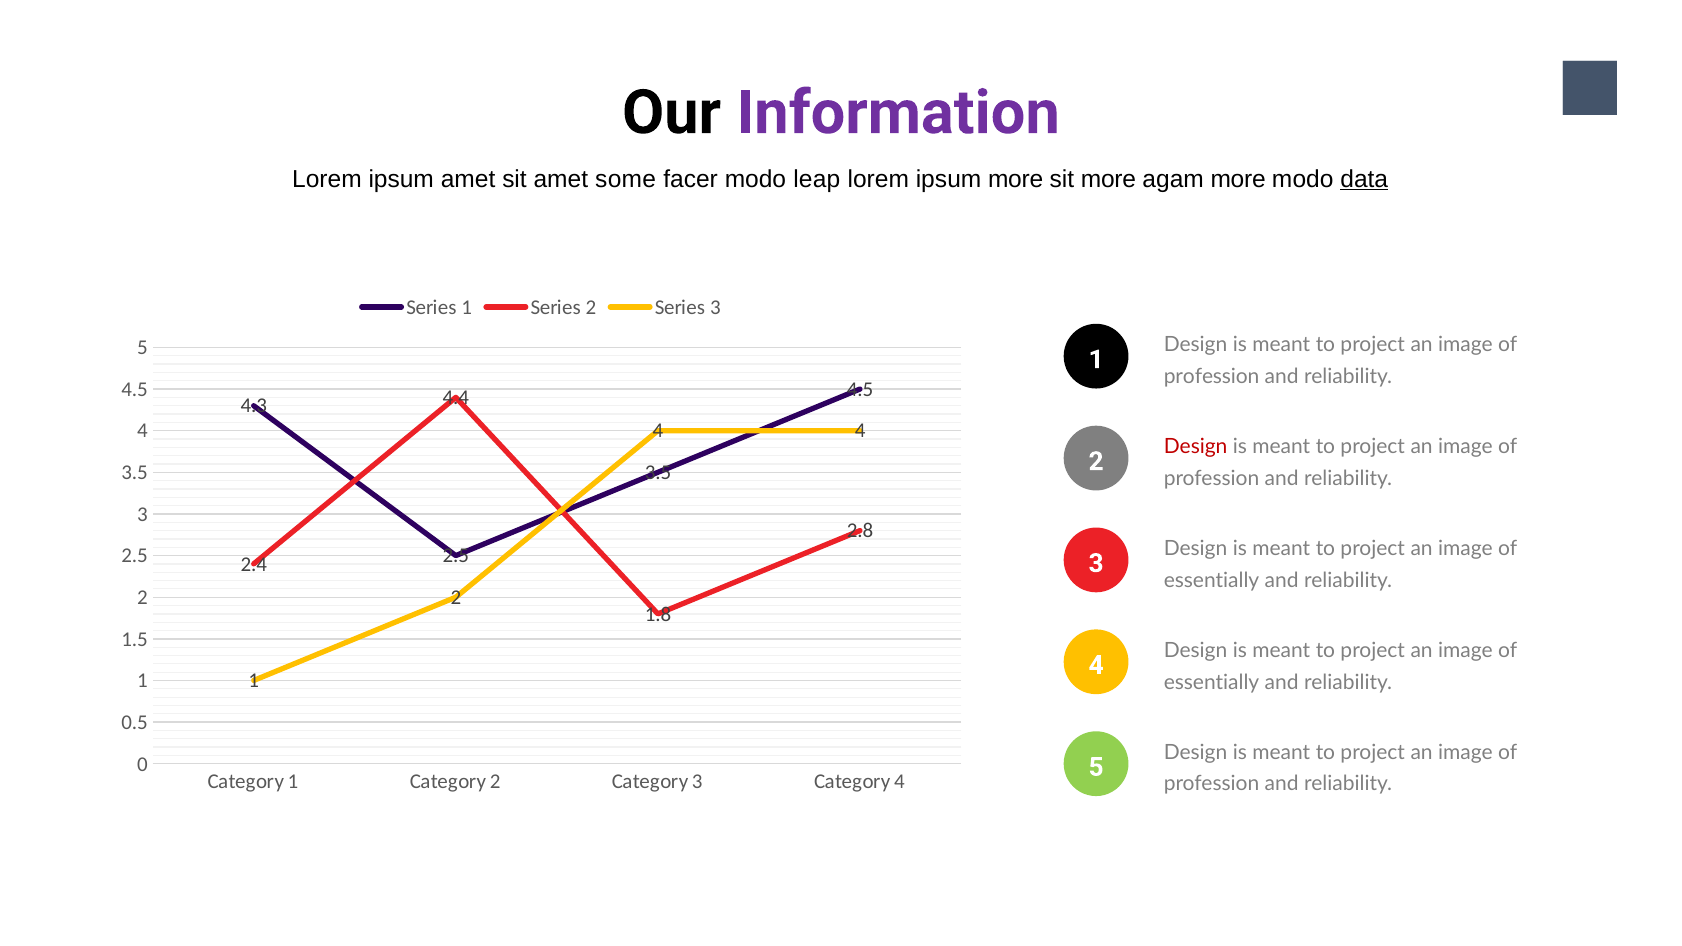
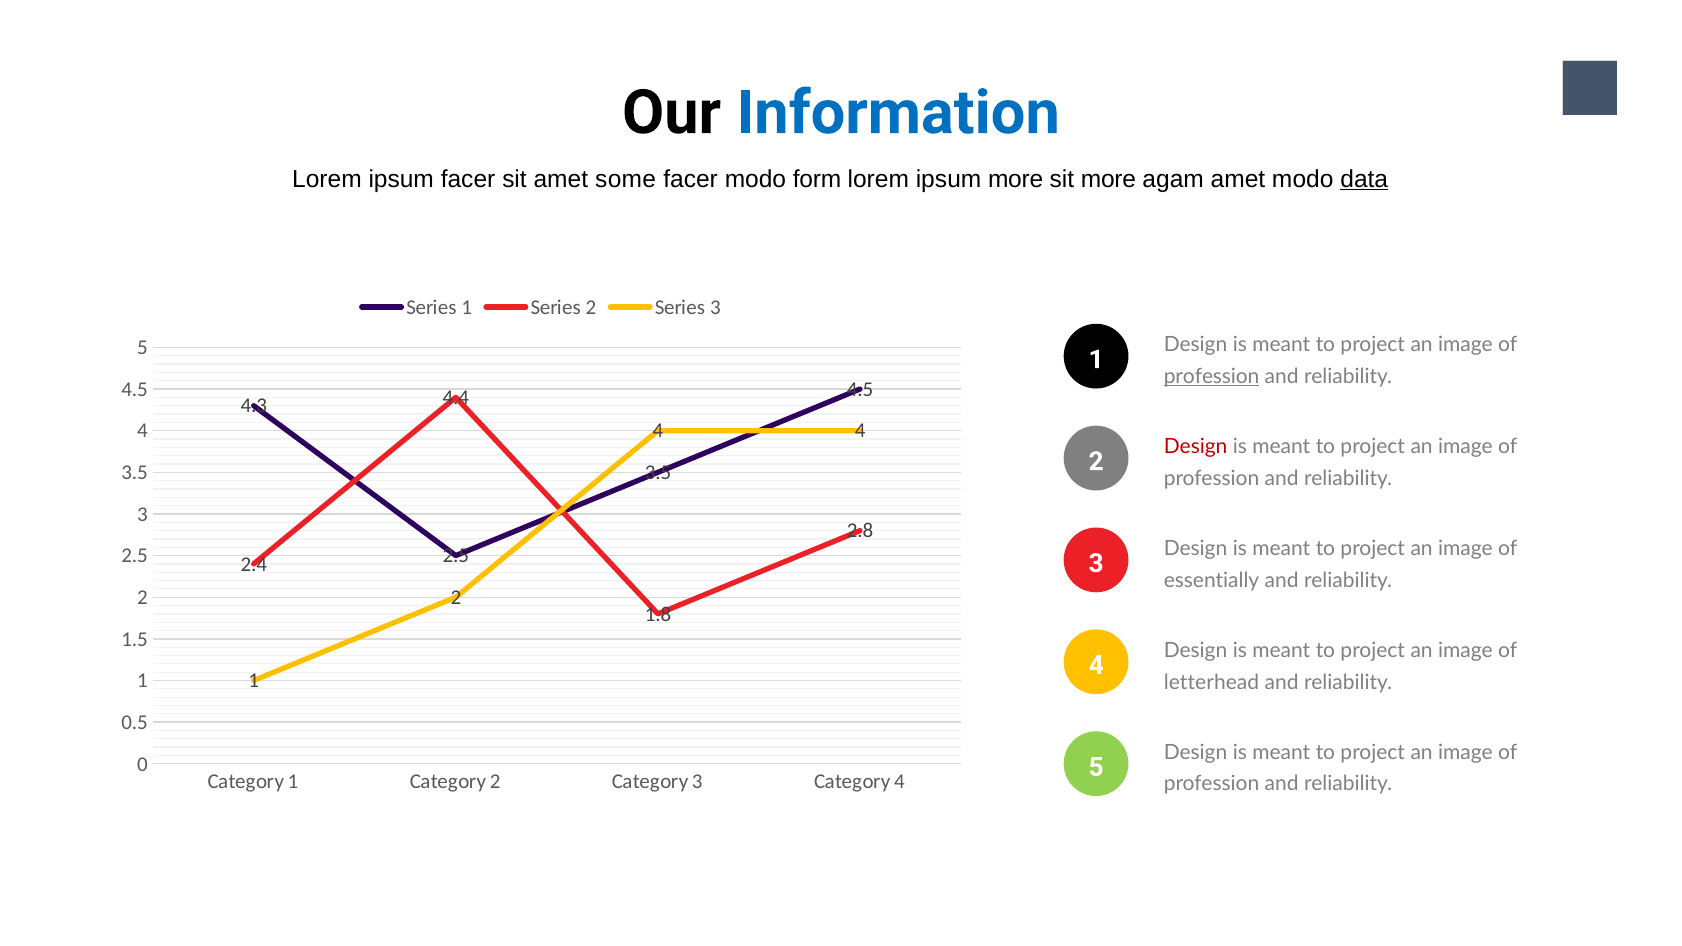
Information colour: purple -> blue
ipsum amet: amet -> facer
leap: leap -> form
agam more: more -> amet
profession at (1212, 377) underline: none -> present
essentially at (1212, 682): essentially -> letterhead
